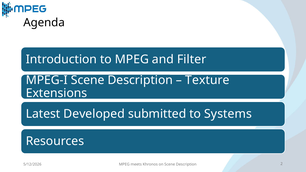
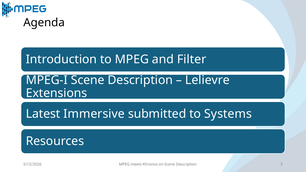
Texture: Texture -> Lelievre
Developed: Developed -> Immersive
